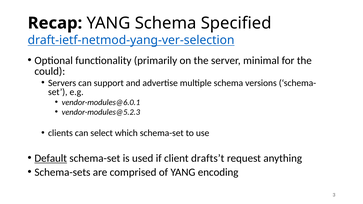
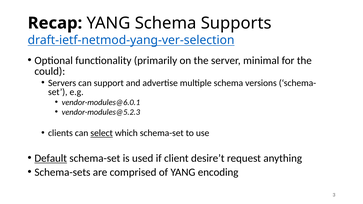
Specified: Specified -> Supports
select underline: none -> present
drafts’t: drafts’t -> desire’t
